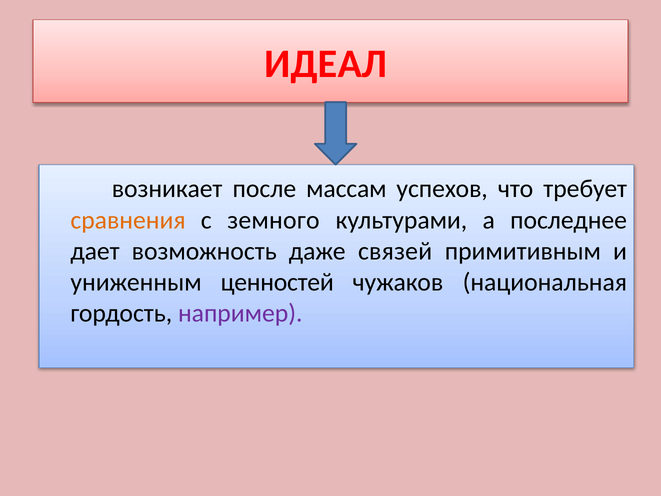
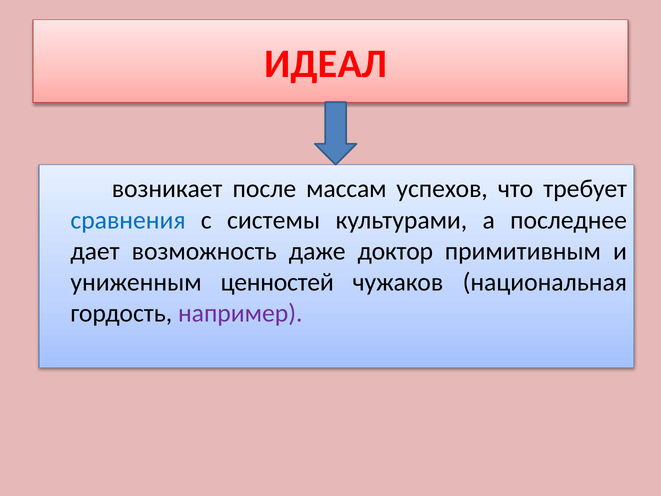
сравнения colour: orange -> blue
земного: земного -> системы
связей: связей -> доктор
